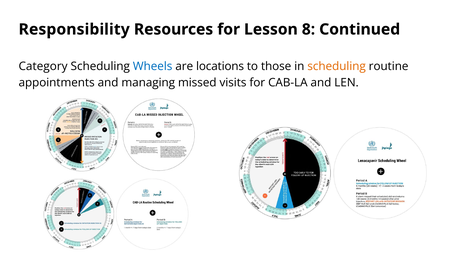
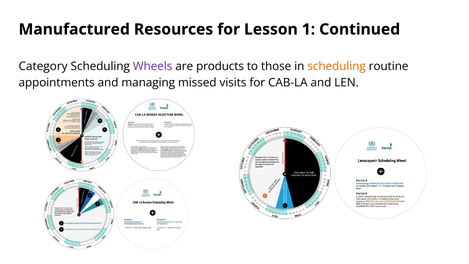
Responsibility: Responsibility -> Manufactured
8: 8 -> 1
Wheels colour: blue -> purple
locations: locations -> products
